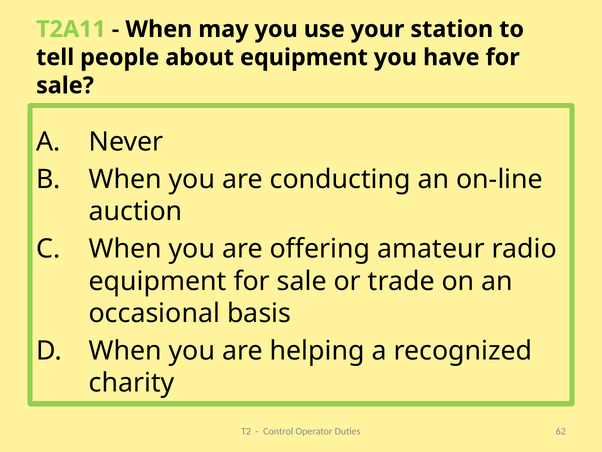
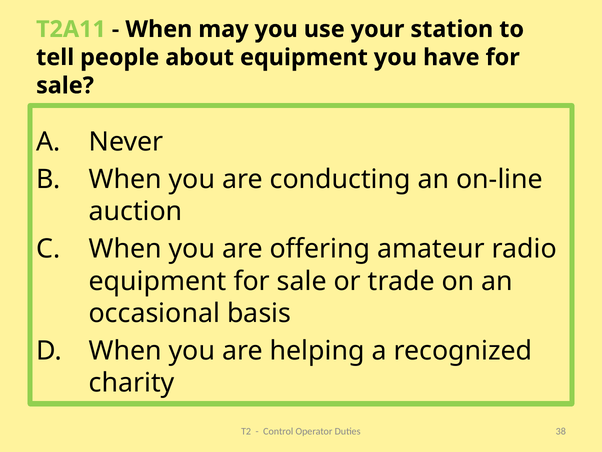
62: 62 -> 38
